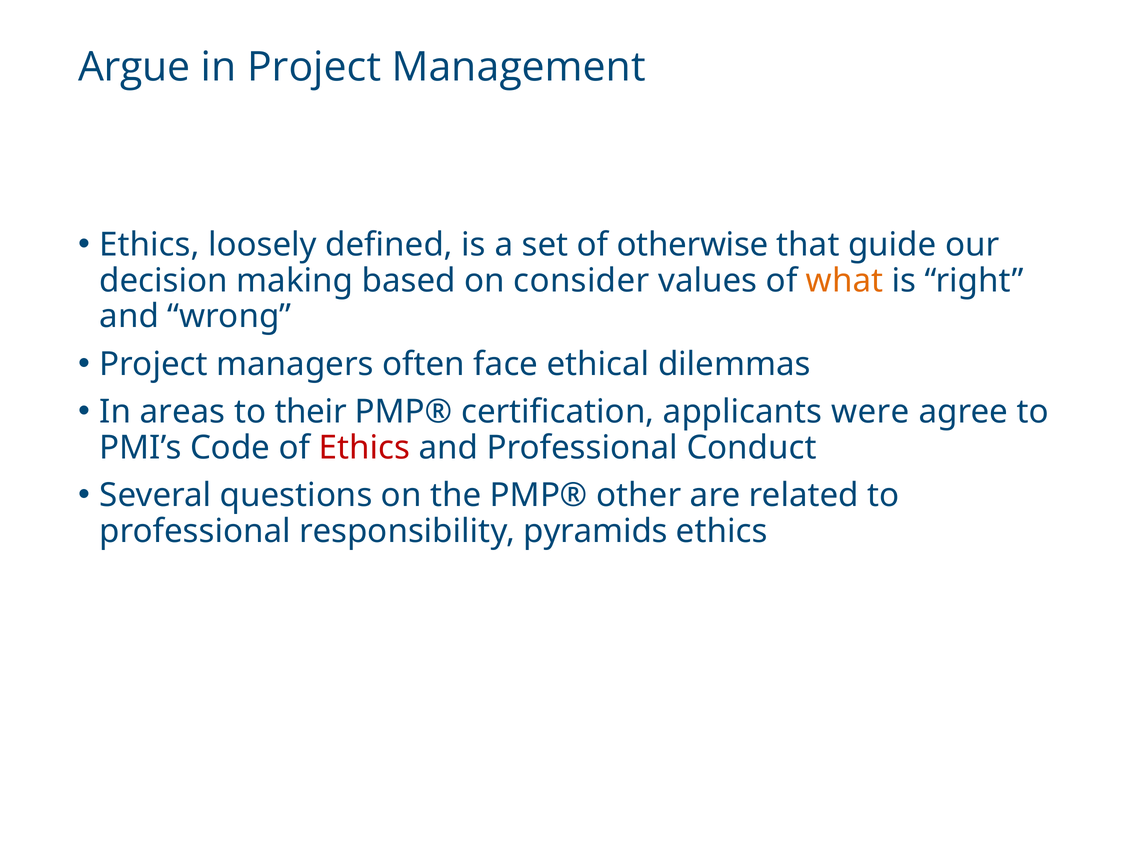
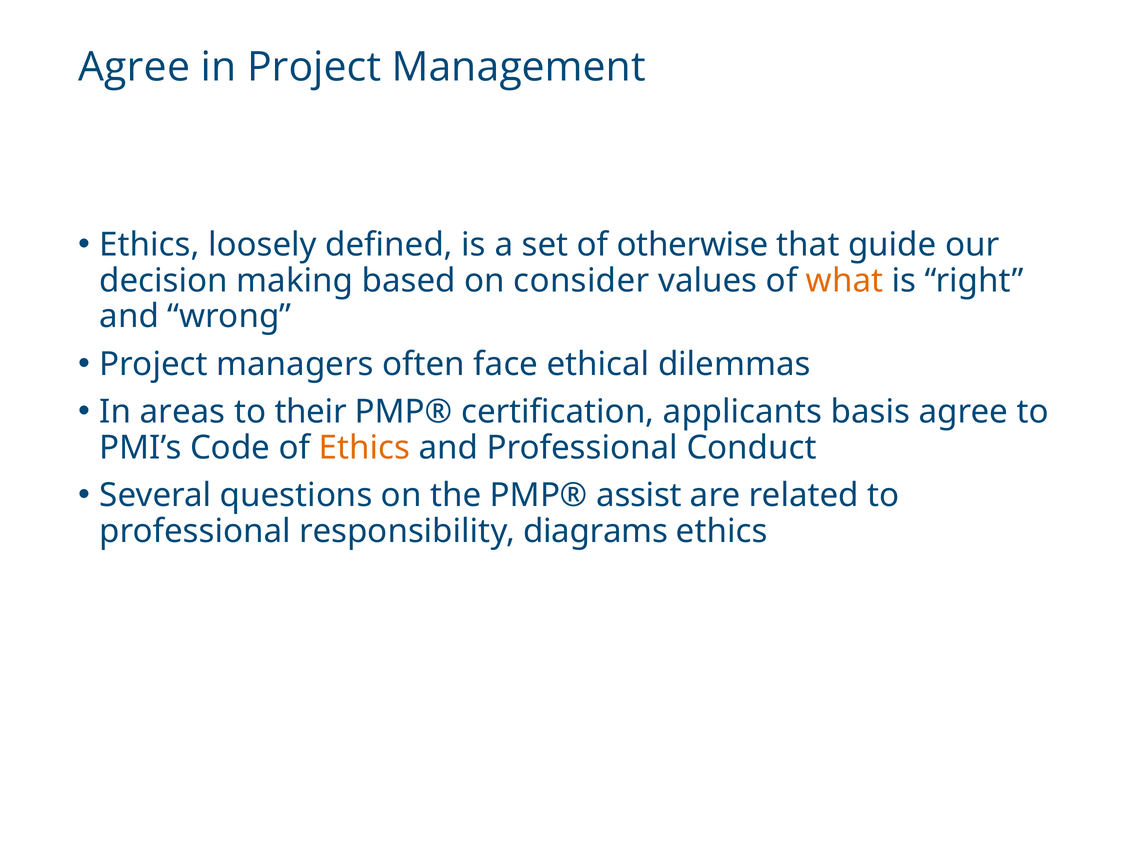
Argue at (134, 67): Argue -> Agree
were: were -> basis
Ethics at (364, 447) colour: red -> orange
other: other -> assist
pyramids: pyramids -> diagrams
